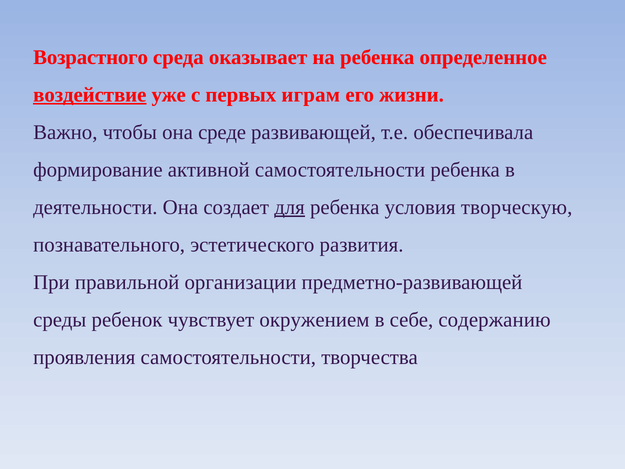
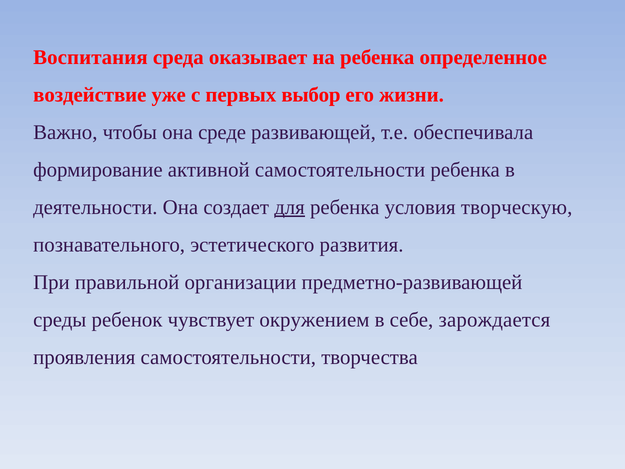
Возрастного: Возрастного -> Воспитания
воздействие underline: present -> none
играм: играм -> выбор
содержанию: содержанию -> зарождается
